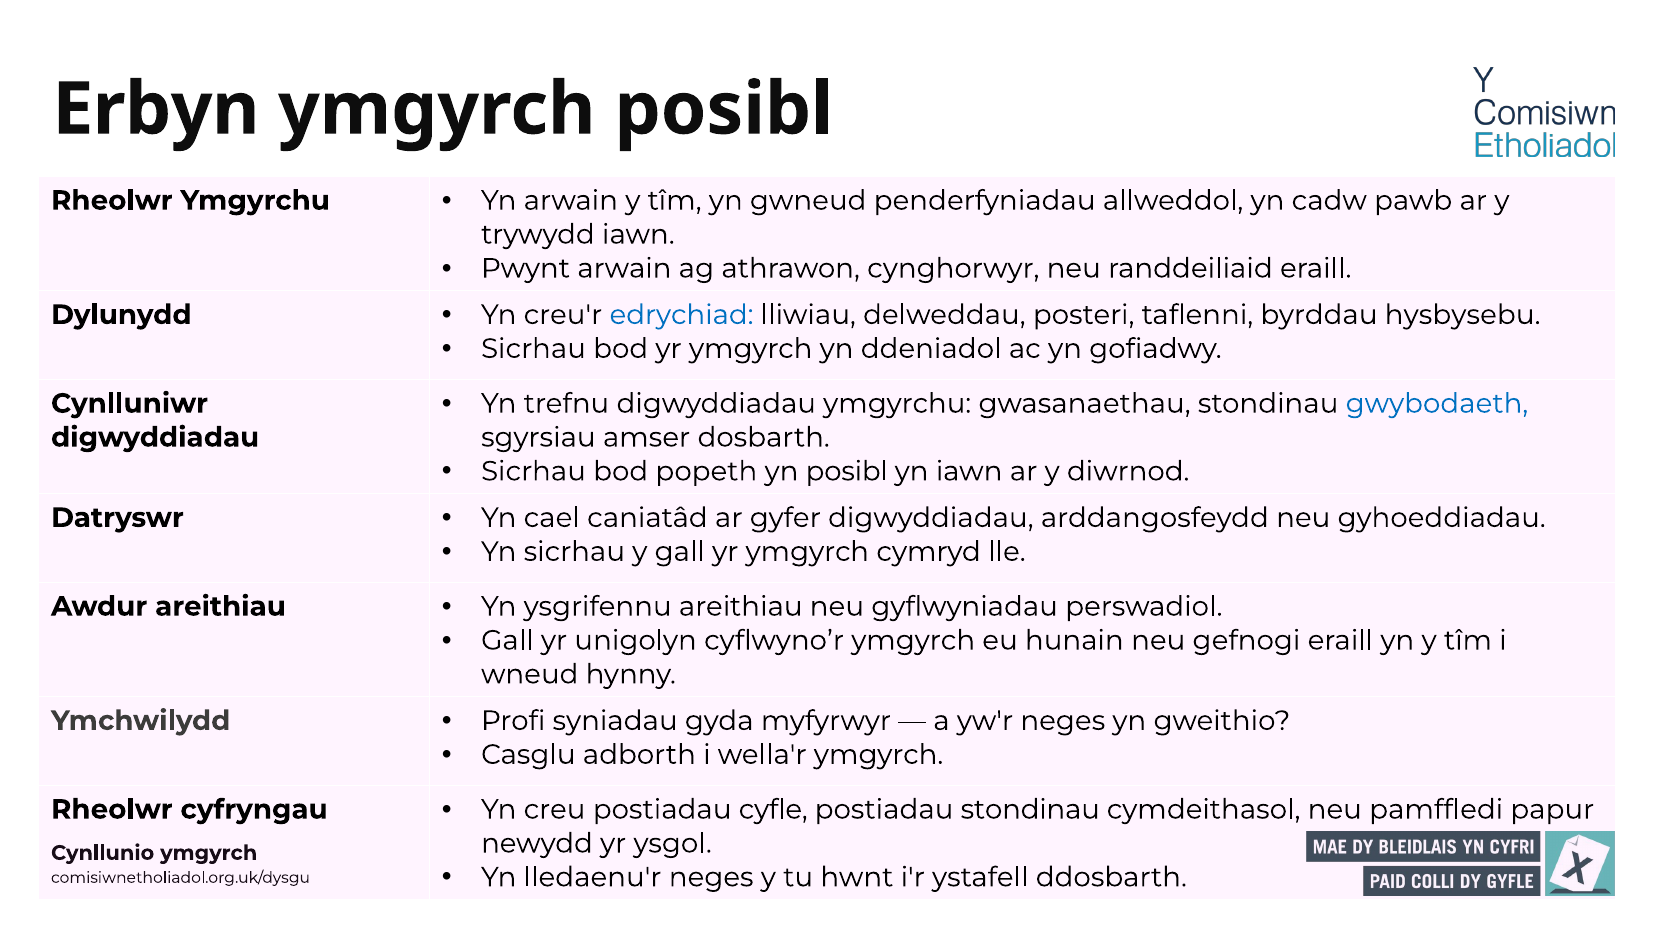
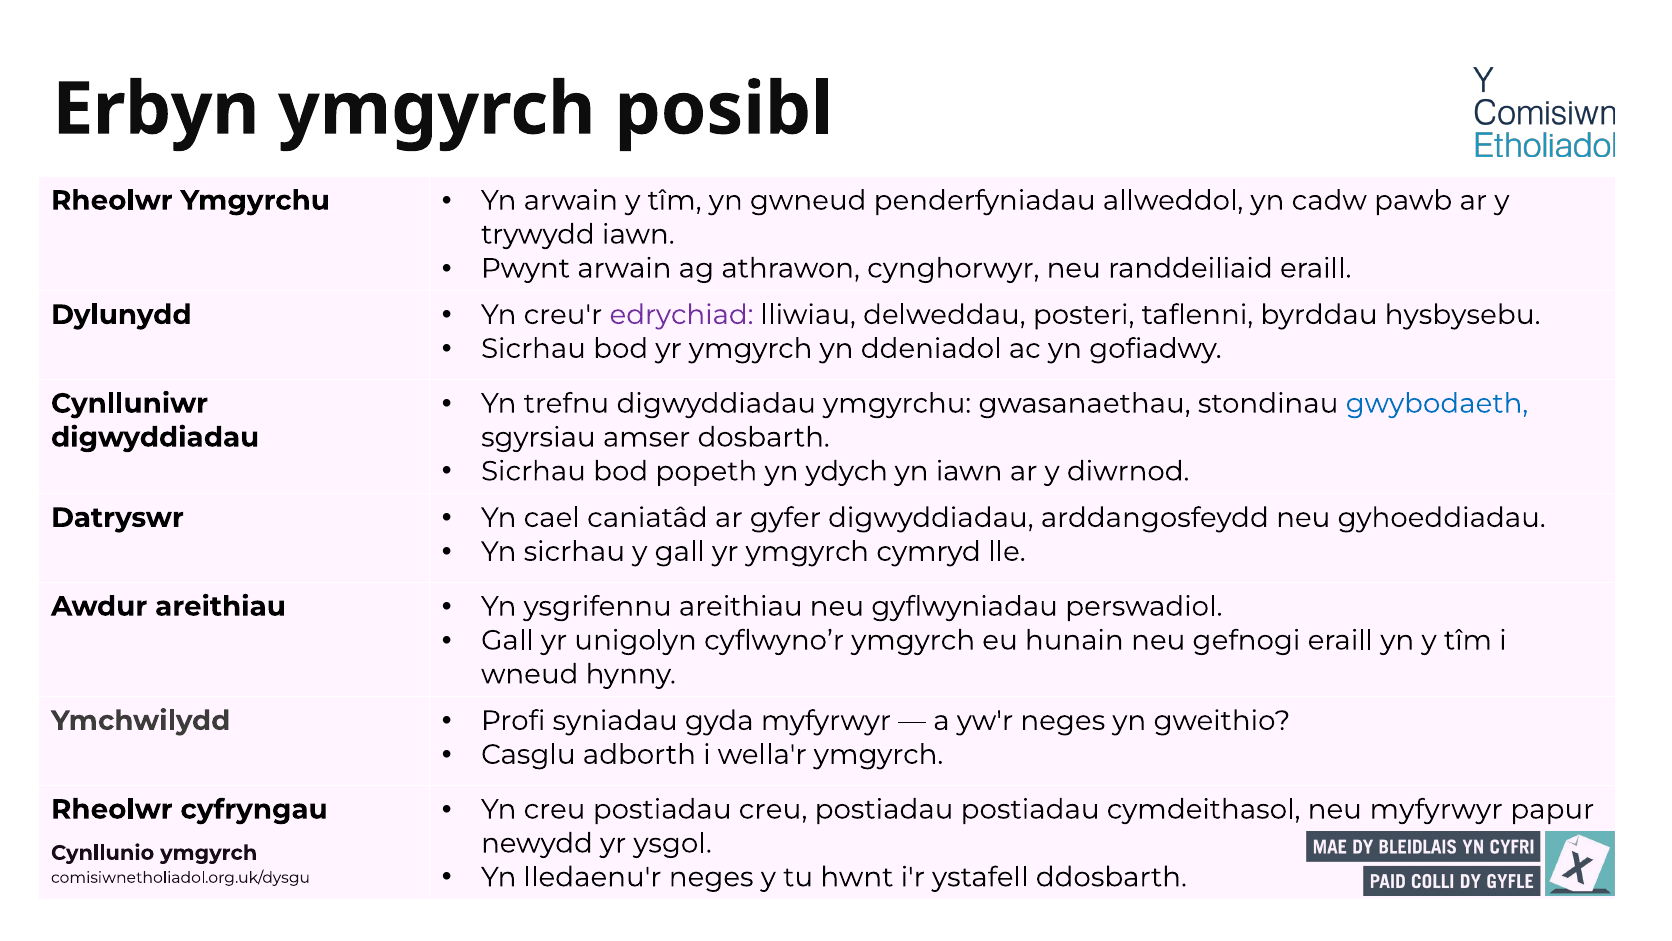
edrychiad colour: blue -> purple
yn posibl: posibl -> ydych
postiadau cyfle: cyfle -> creu
postiadau stondinau: stondinau -> postiadau
neu pamffledi: pamffledi -> myfyrwyr
